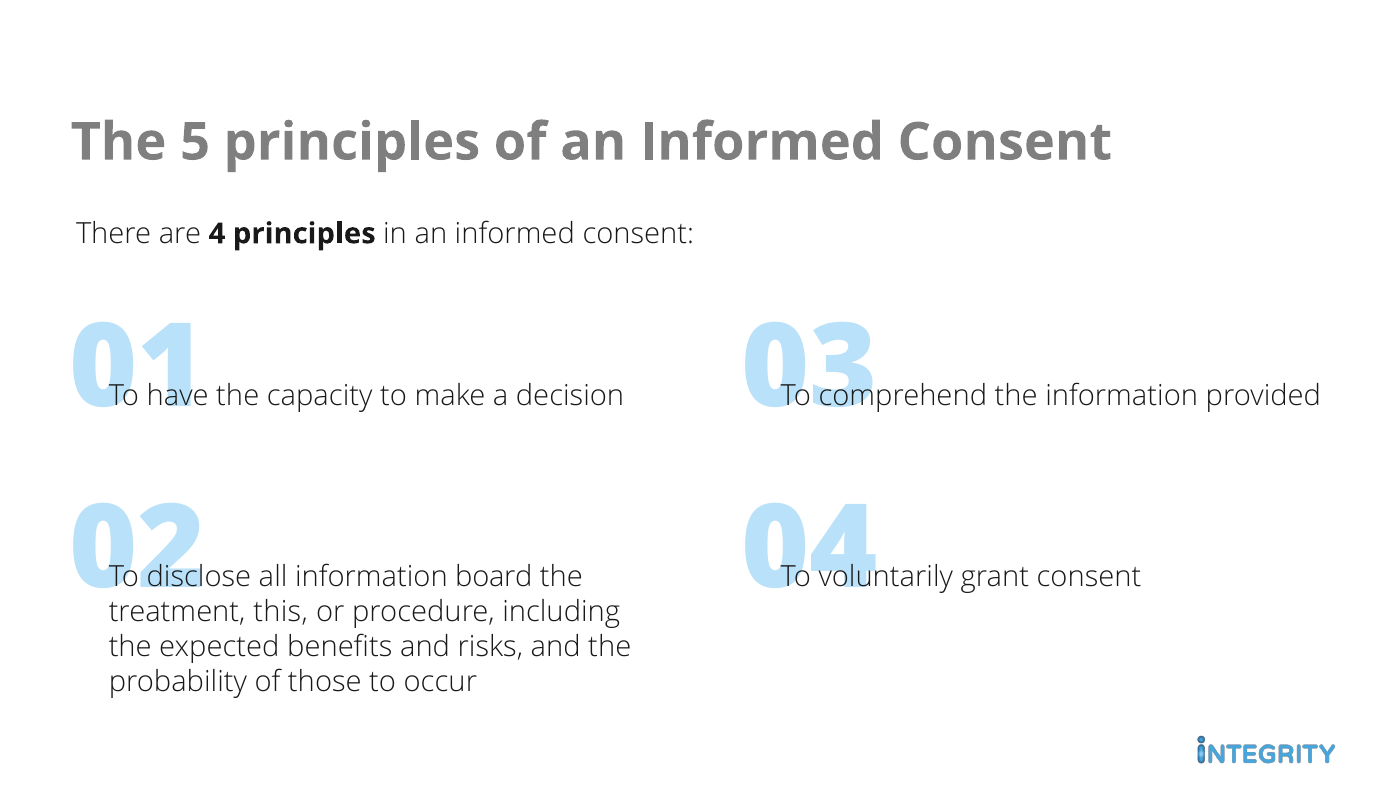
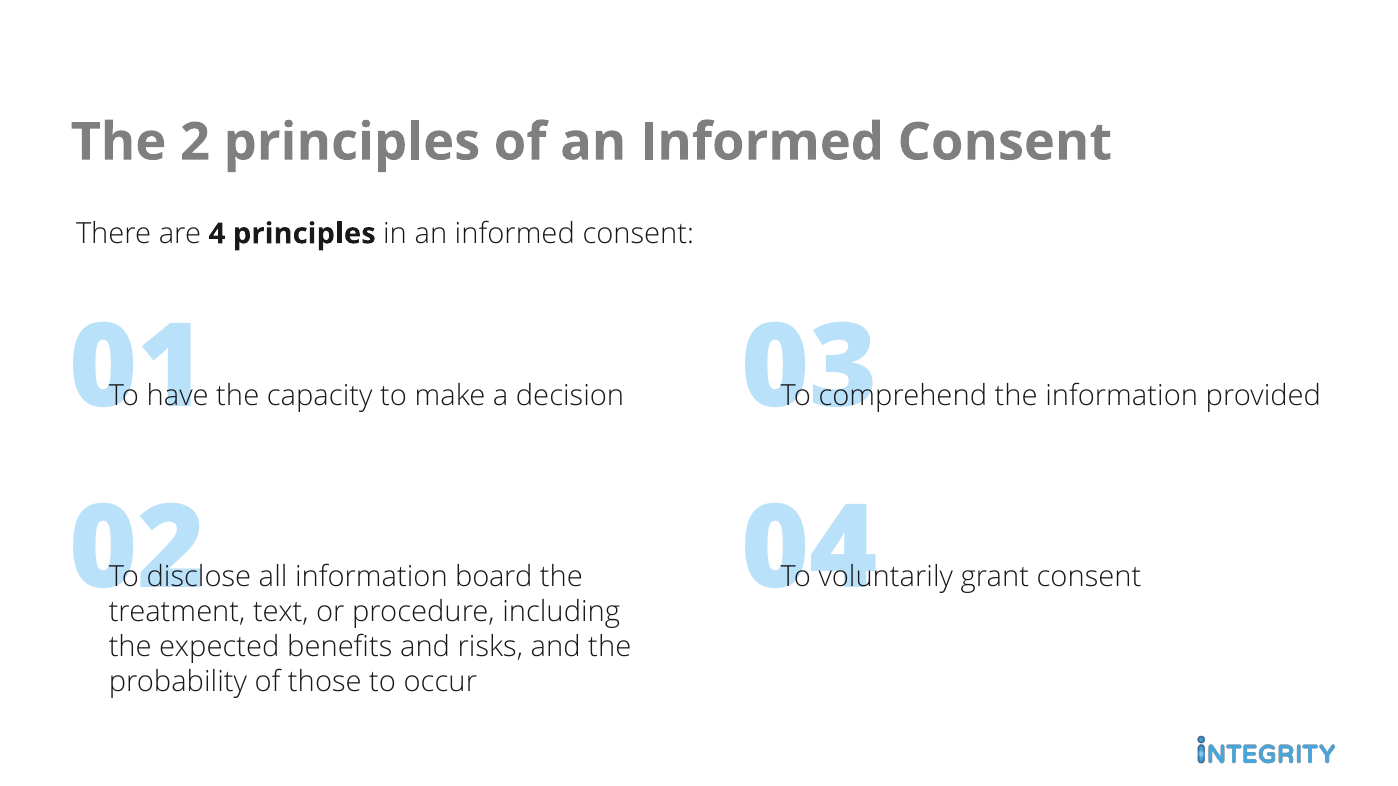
5: 5 -> 2
this: this -> text
